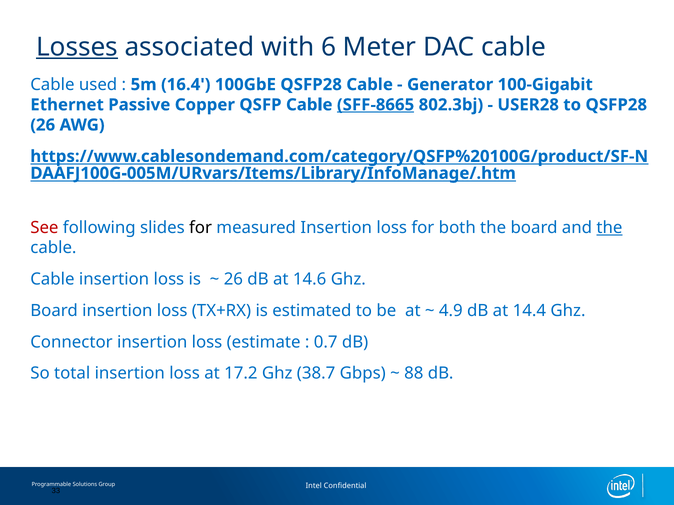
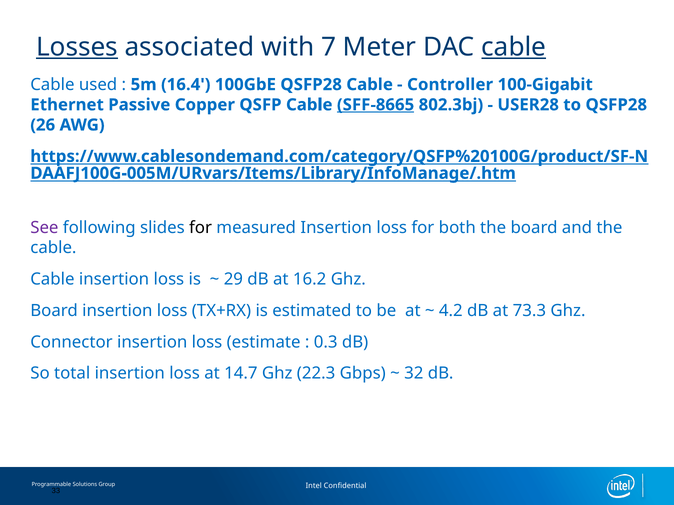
6: 6 -> 7
cable at (514, 47) underline: none -> present
Generator: Generator -> Controller
See colour: red -> purple
the at (609, 228) underline: present -> none
26 at (233, 279): 26 -> 29
14.6: 14.6 -> 16.2
4.9: 4.9 -> 4.2
14.4: 14.4 -> 73.3
0.7: 0.7 -> 0.3
17.2: 17.2 -> 14.7
38.7: 38.7 -> 22.3
88: 88 -> 32
